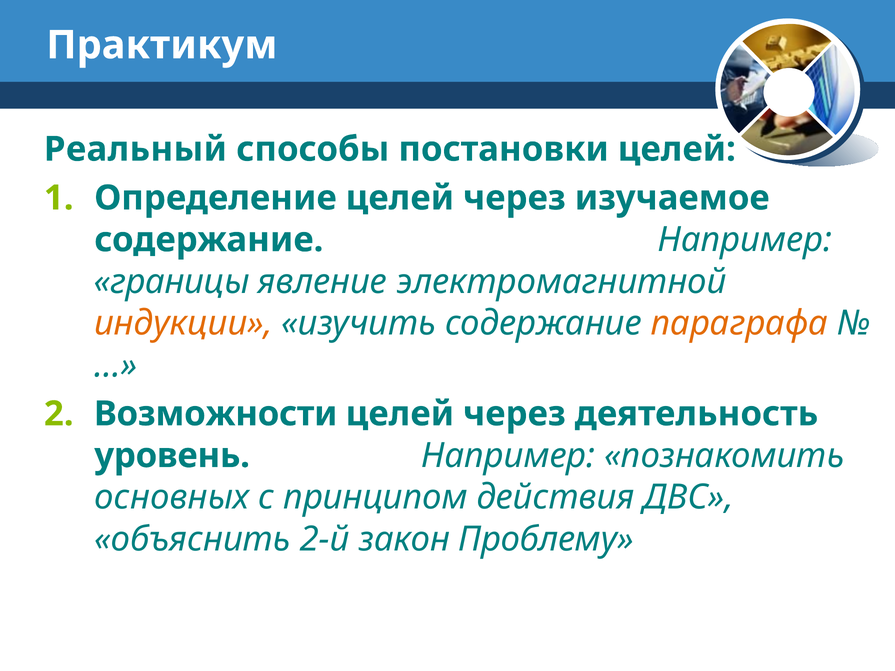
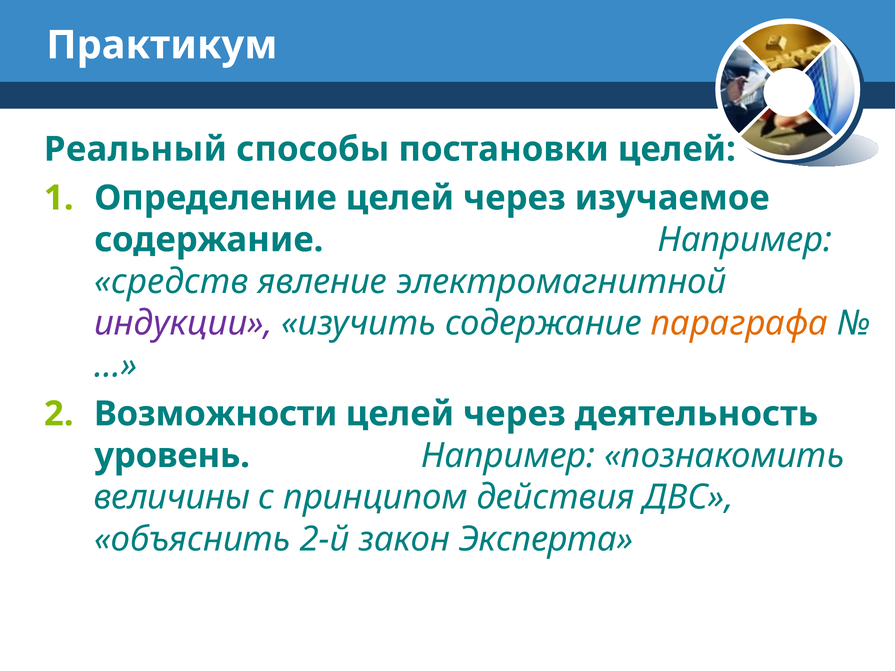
границы: границы -> средств
индукции colour: orange -> purple
основных: основных -> величины
Проблему: Проблему -> Эксперта
